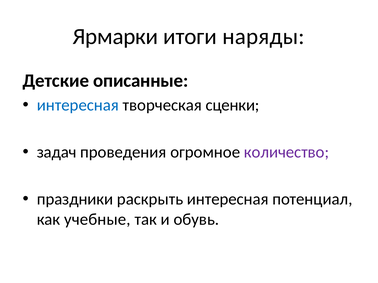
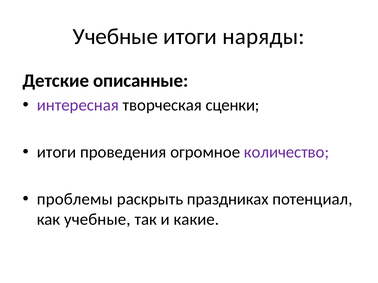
Ярмарки at (115, 37): Ярмарки -> Учебные
интересная at (78, 105) colour: blue -> purple
задач at (57, 152): задач -> итоги
праздники: праздники -> проблемы
раскрыть интересная: интересная -> праздниках
обувь: обувь -> какие
